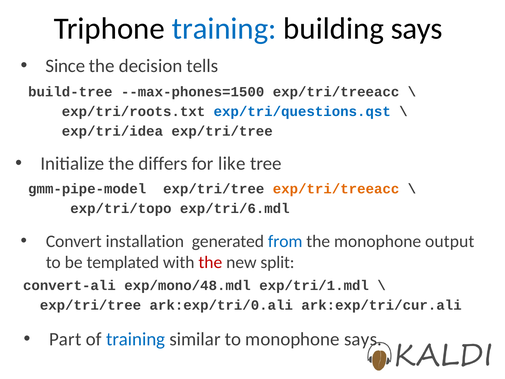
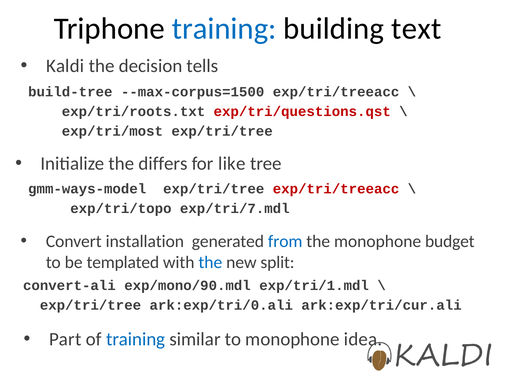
building says: says -> text
Since: Since -> Kaldi
--max-phones=1500: --max-phones=1500 -> --max-corpus=1500
exp/tri/questions.qst colour: blue -> red
exp/tri/idea: exp/tri/idea -> exp/tri/most
gmm-pipe-model: gmm-pipe-model -> gmm-ways-model
exp/tri/treeacc at (336, 189) colour: orange -> red
exp/tri/6.mdl: exp/tri/6.mdl -> exp/tri/7.mdl
output: output -> budget
the at (210, 262) colour: red -> blue
exp/mono/48.mdl: exp/mono/48.mdl -> exp/mono/90.mdl
monophone says: says -> idea
